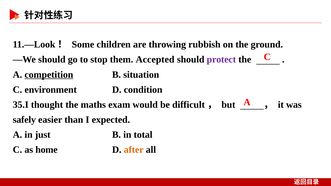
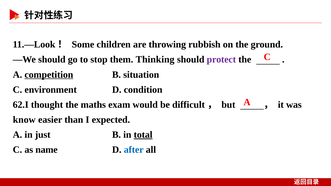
Accepted: Accepted -> Thinking
35.I: 35.I -> 62.I
safely: safely -> know
total underline: none -> present
home: home -> name
after colour: orange -> blue
